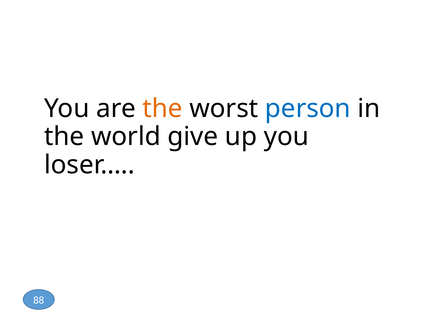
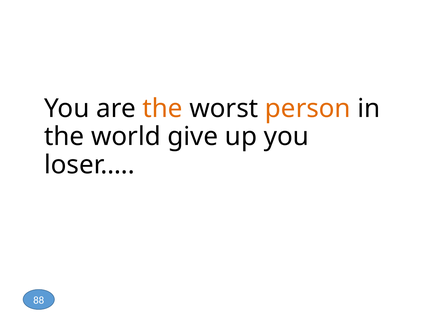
person colour: blue -> orange
